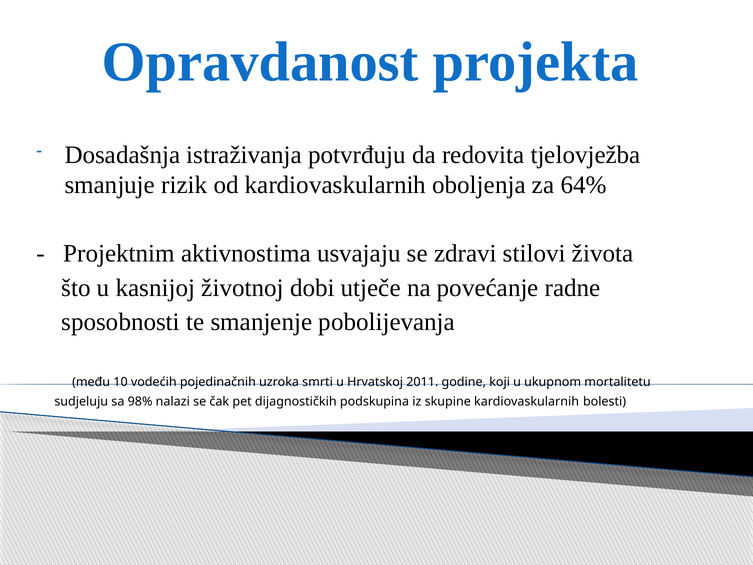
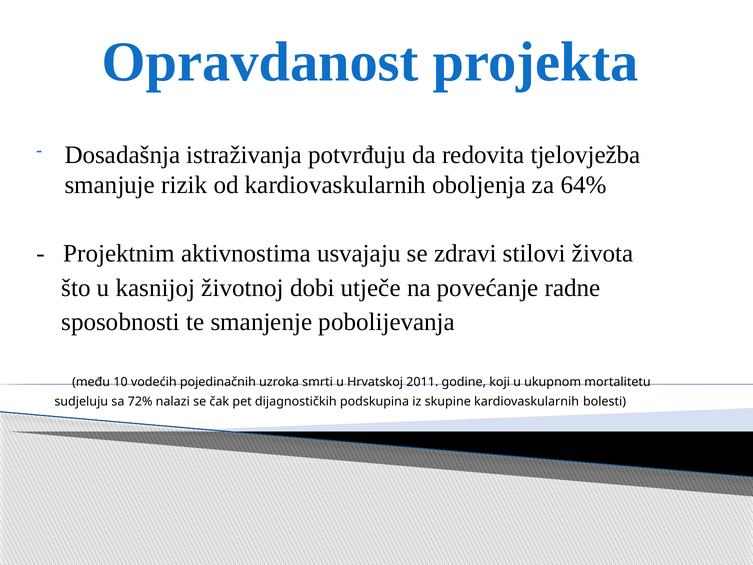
98%: 98% -> 72%
